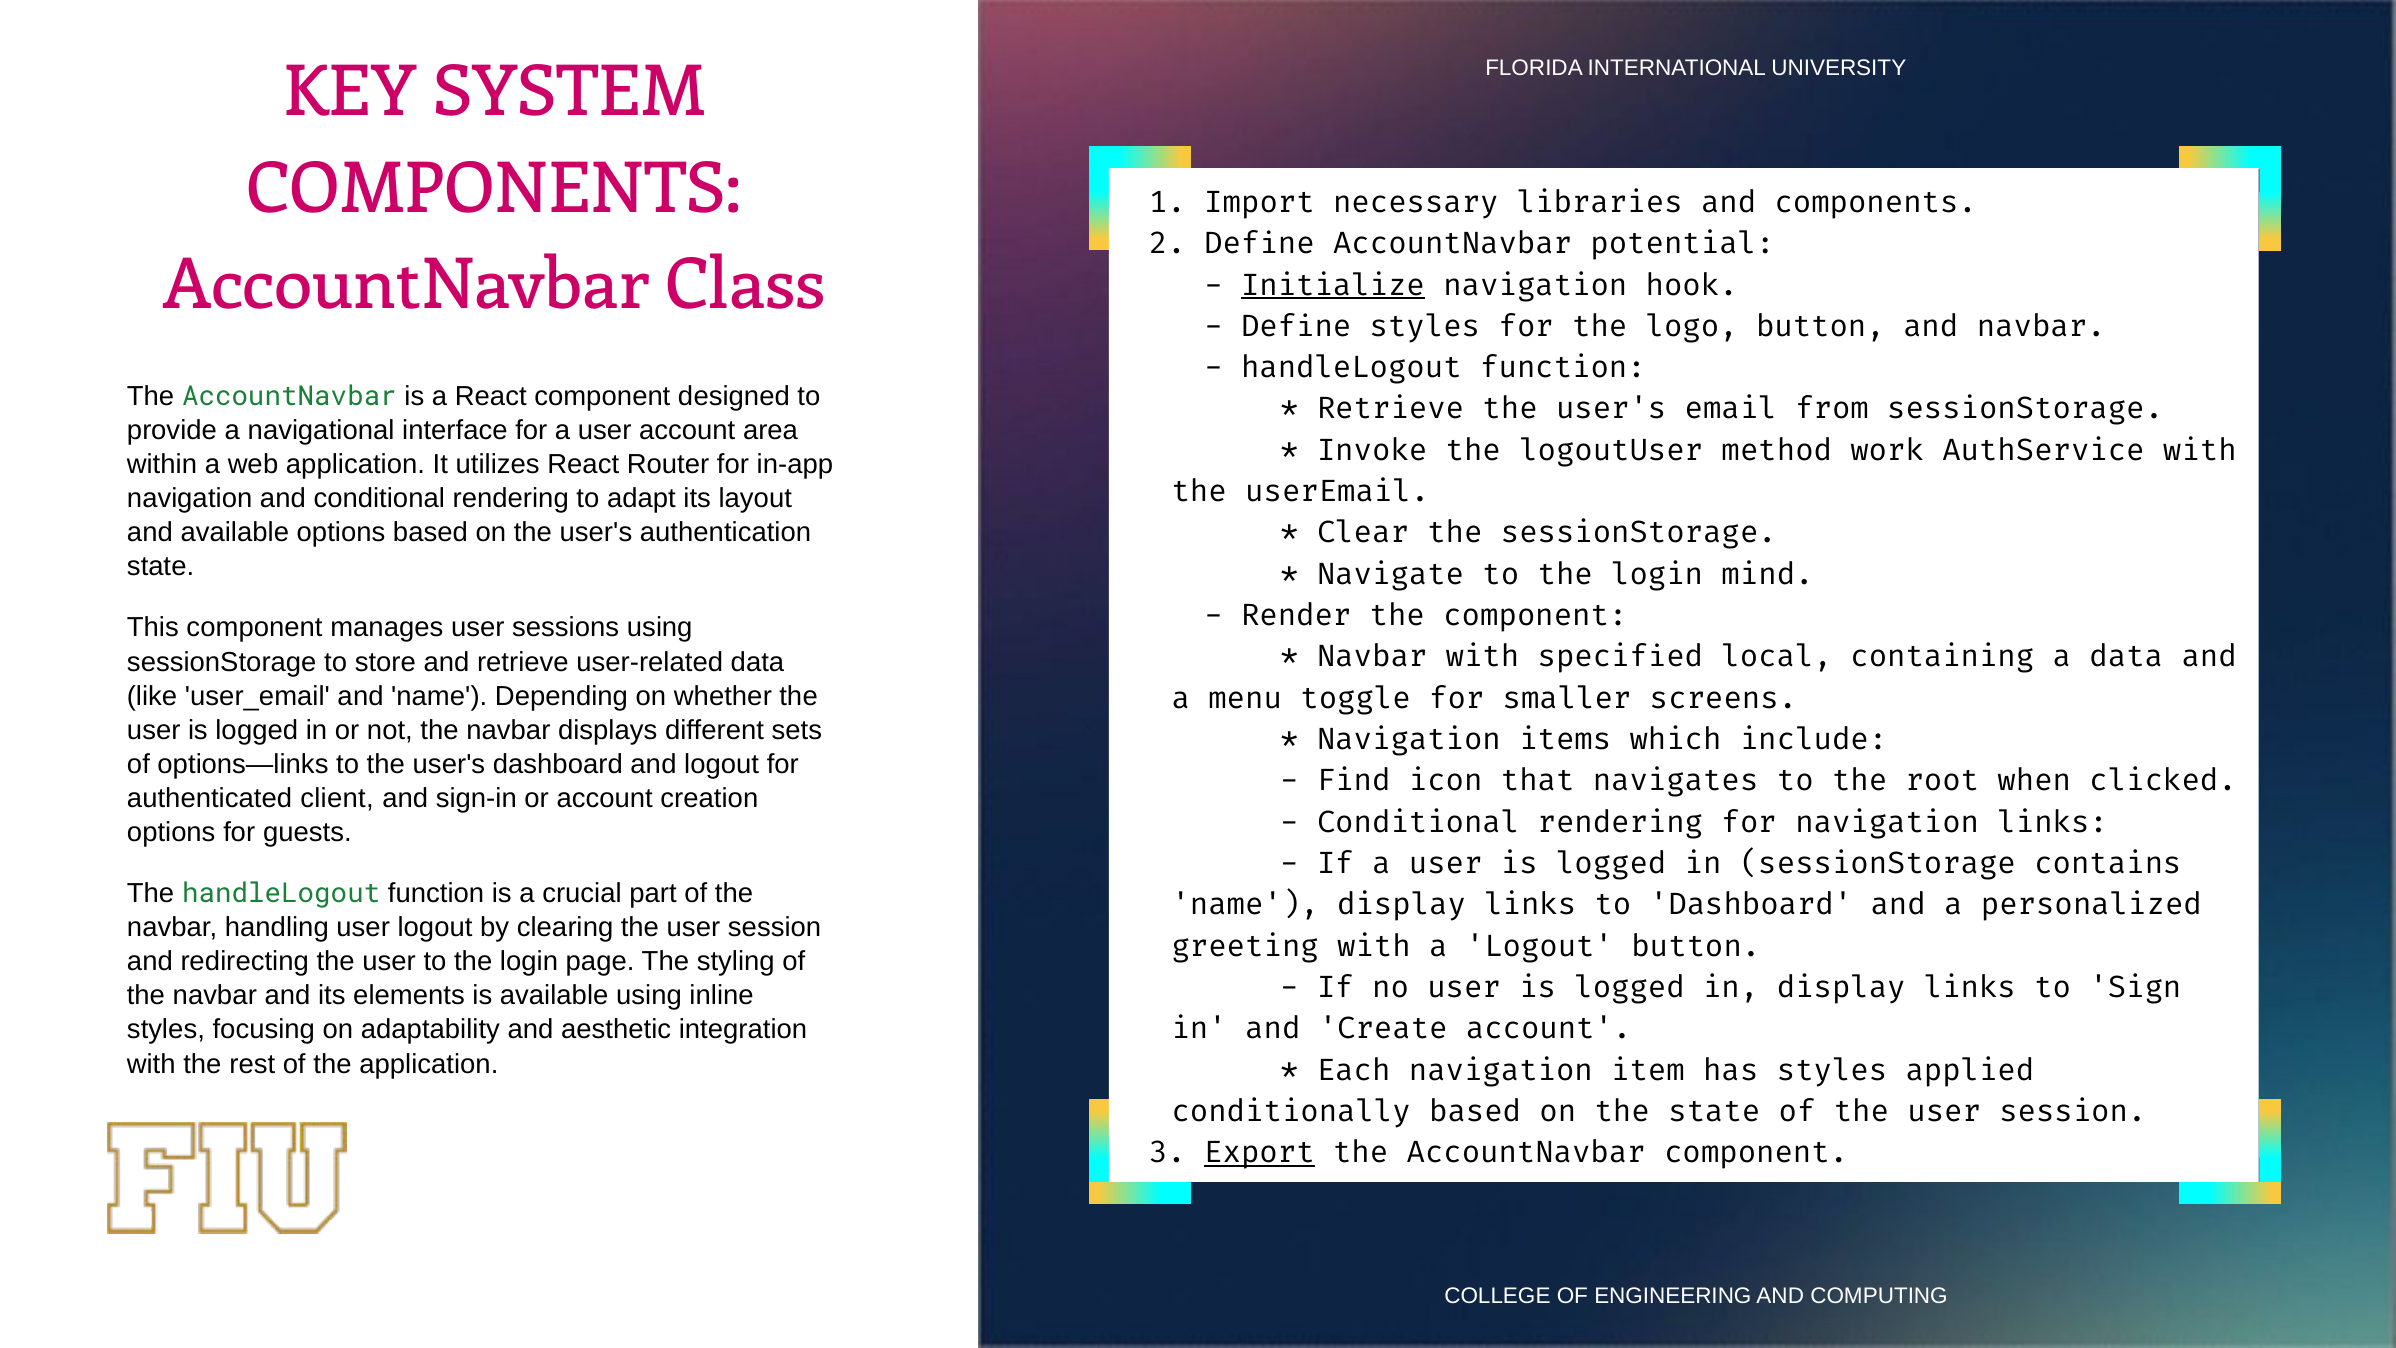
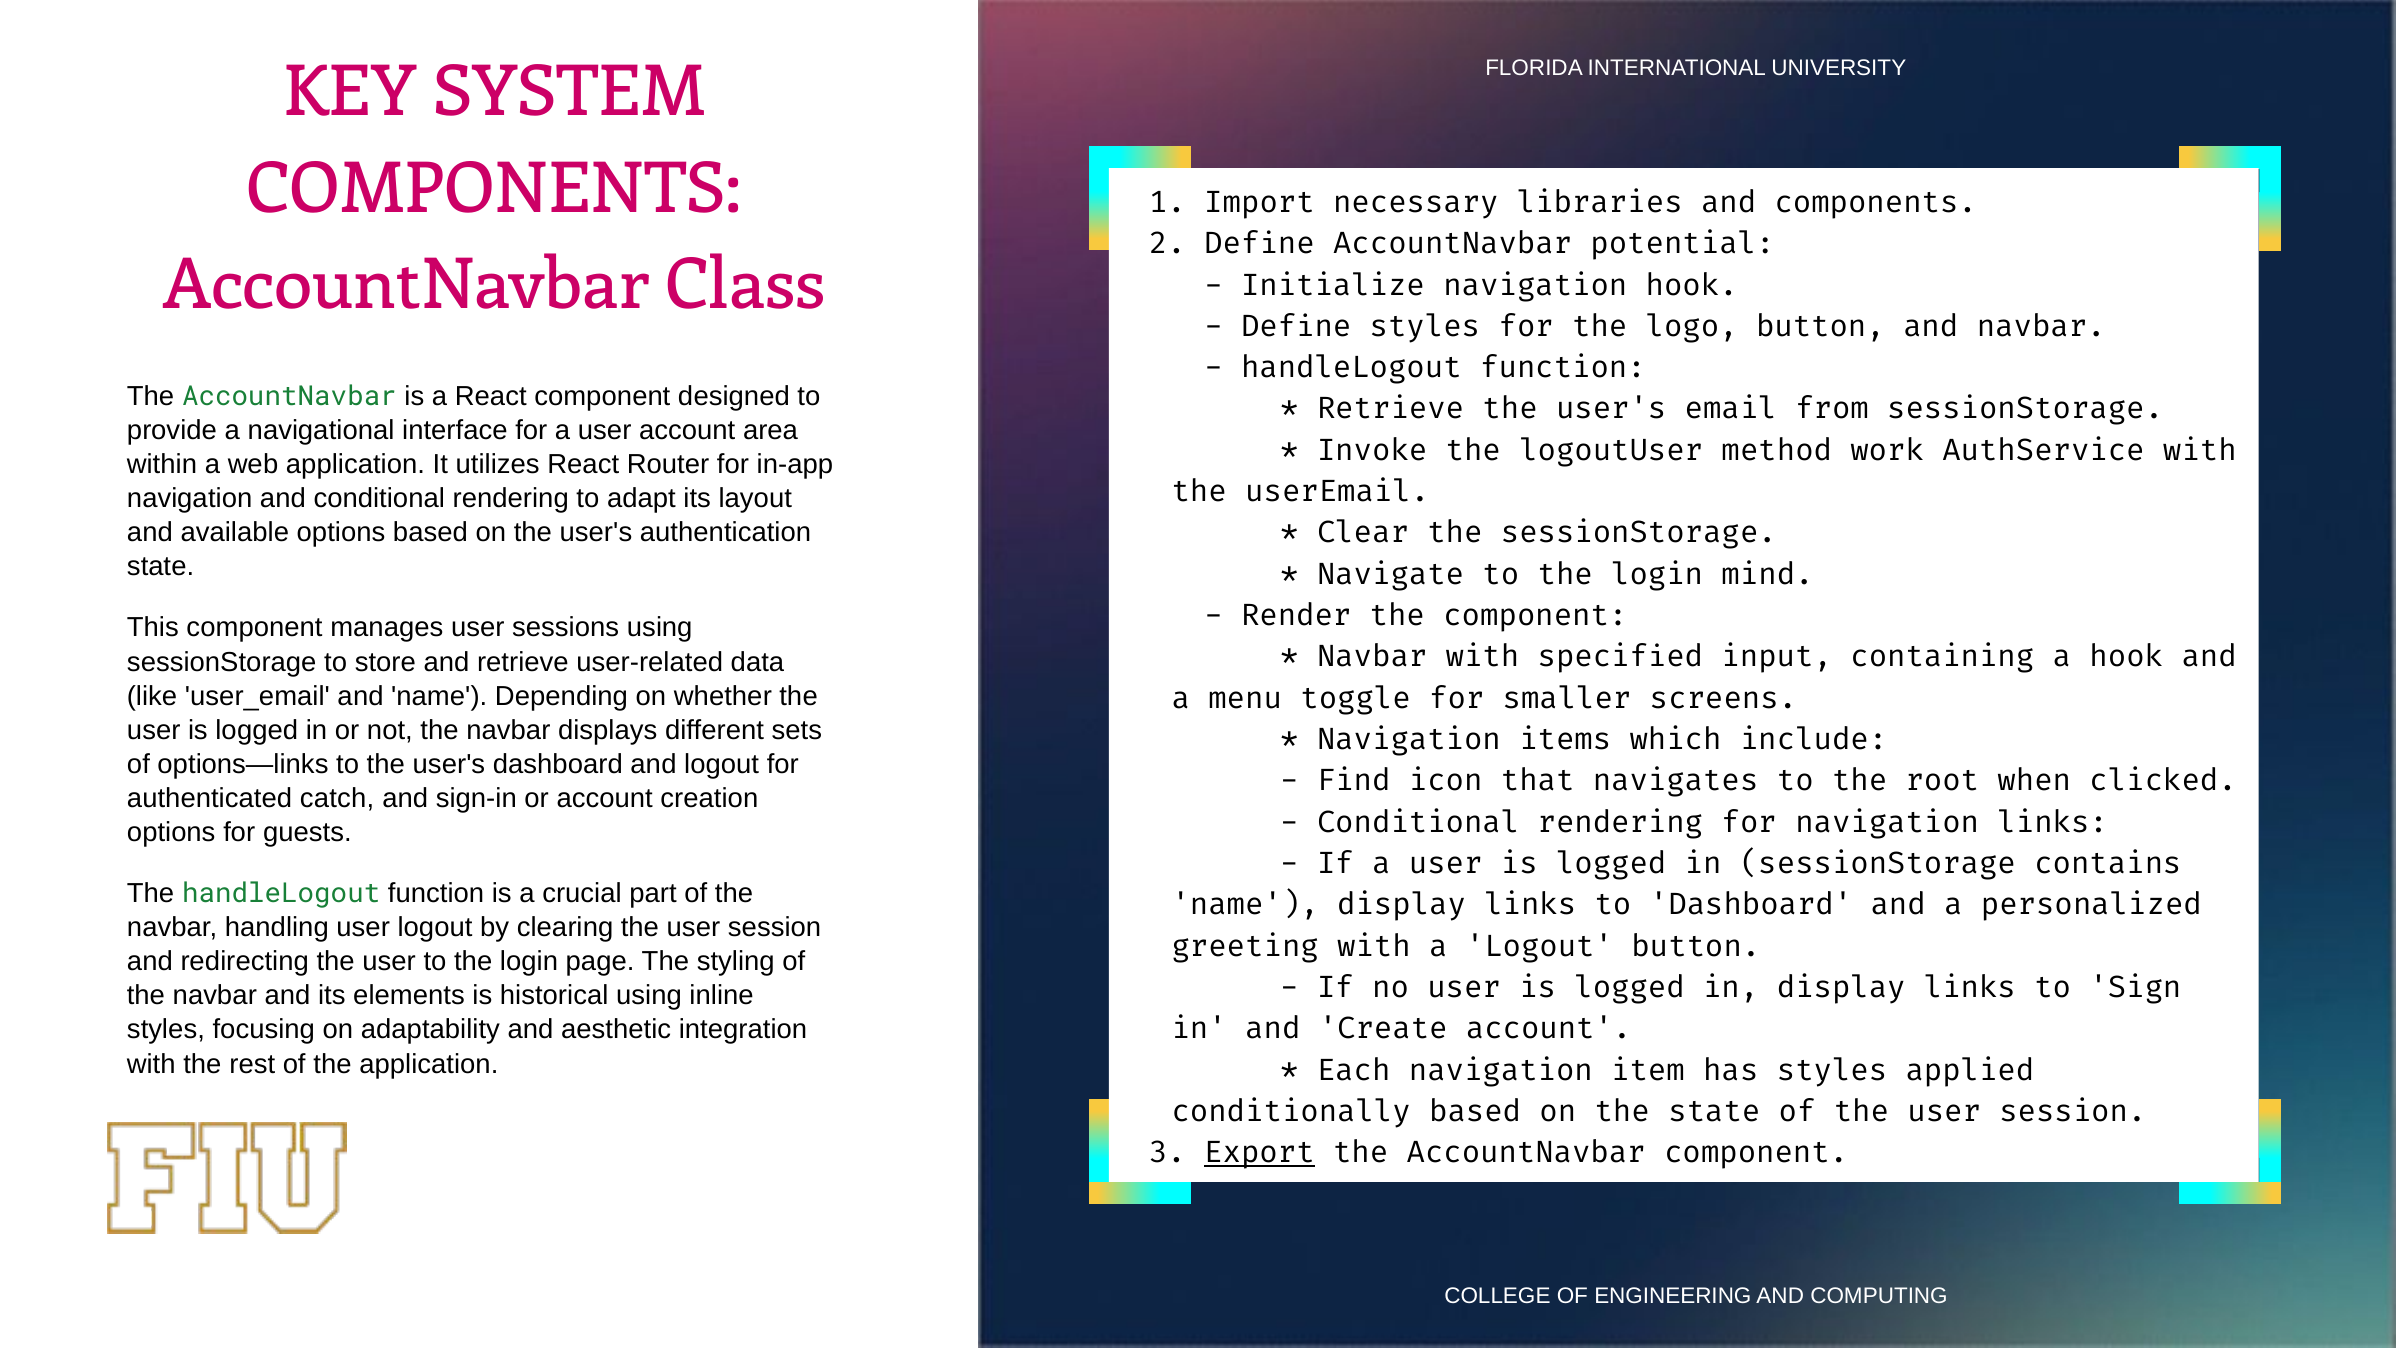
Initialize underline: present -> none
local: local -> input
a data: data -> hook
client: client -> catch
is available: available -> historical
